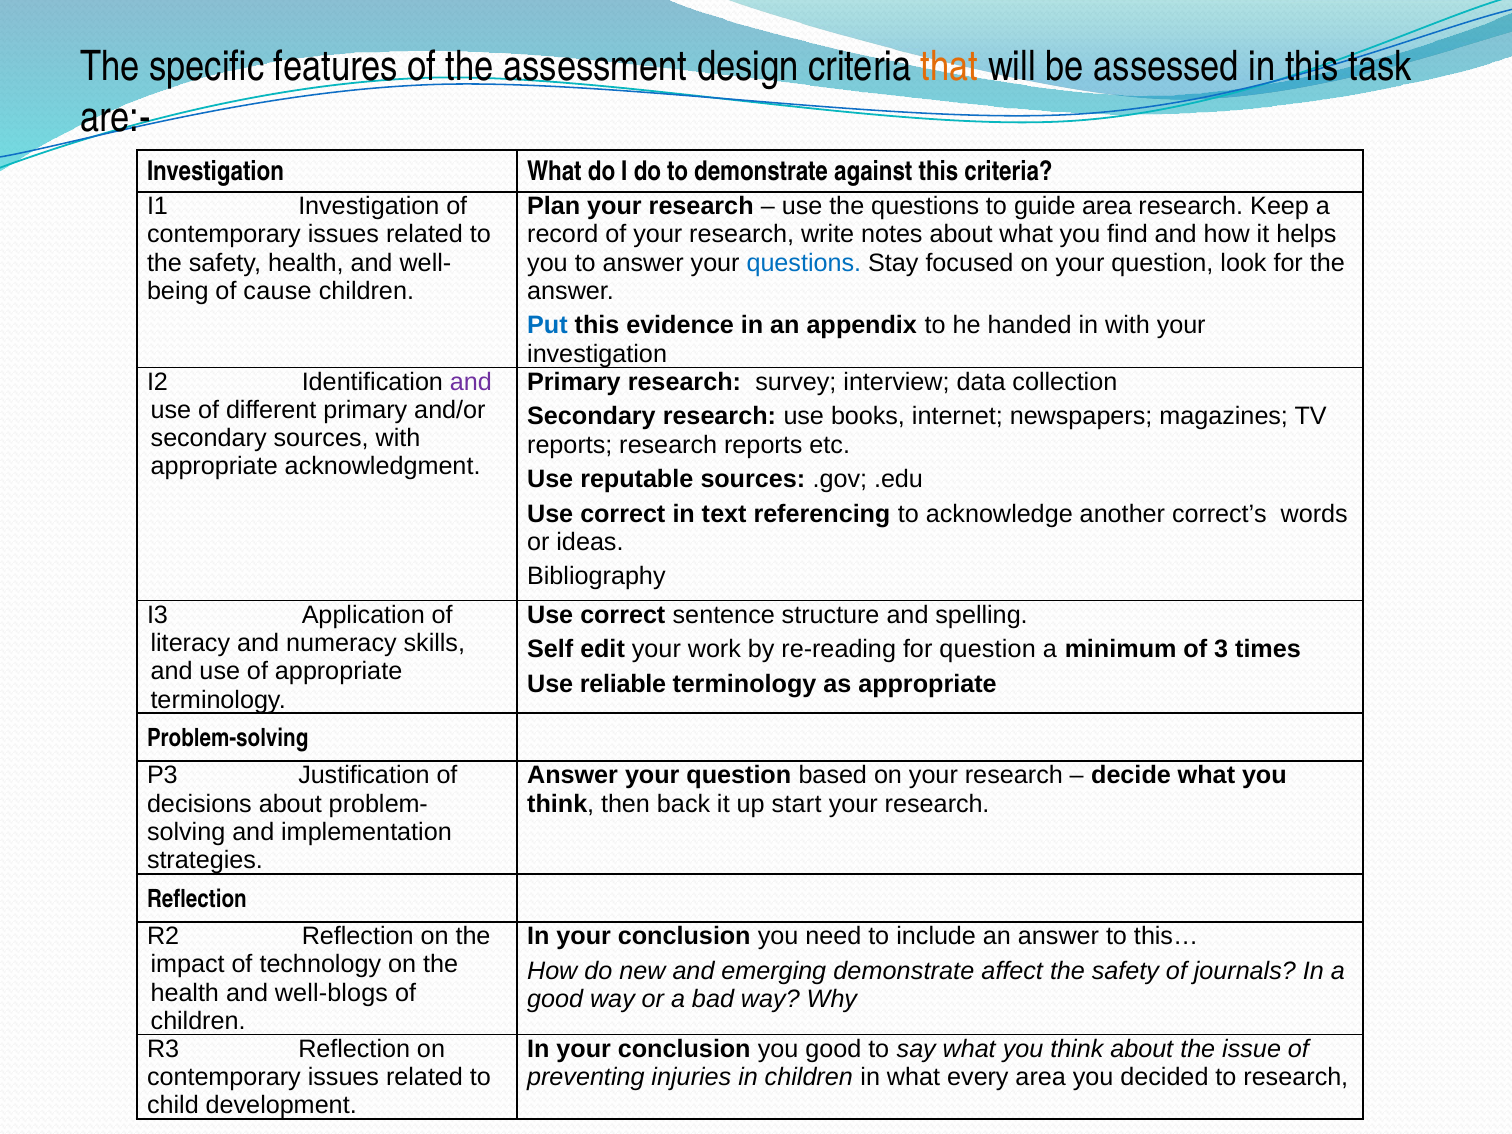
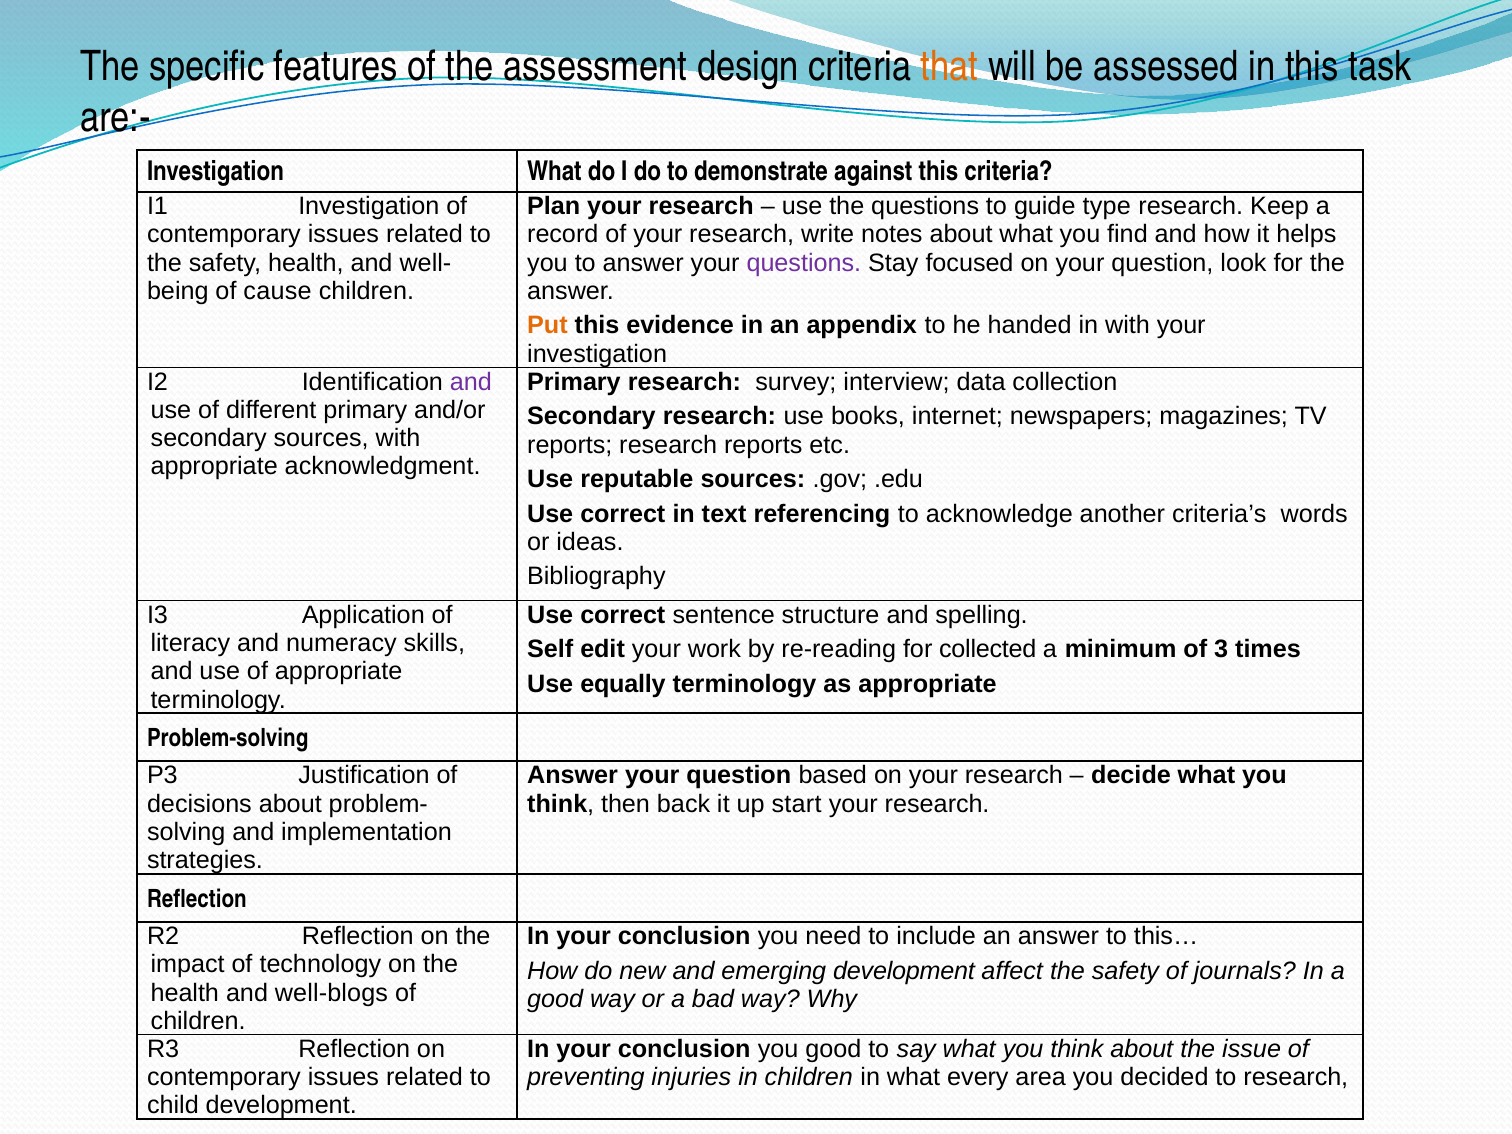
guide area: area -> type
questions at (804, 263) colour: blue -> purple
Put colour: blue -> orange
correct’s: correct’s -> criteria’s
for question: question -> collected
reliable: reliable -> equally
emerging demonstrate: demonstrate -> development
